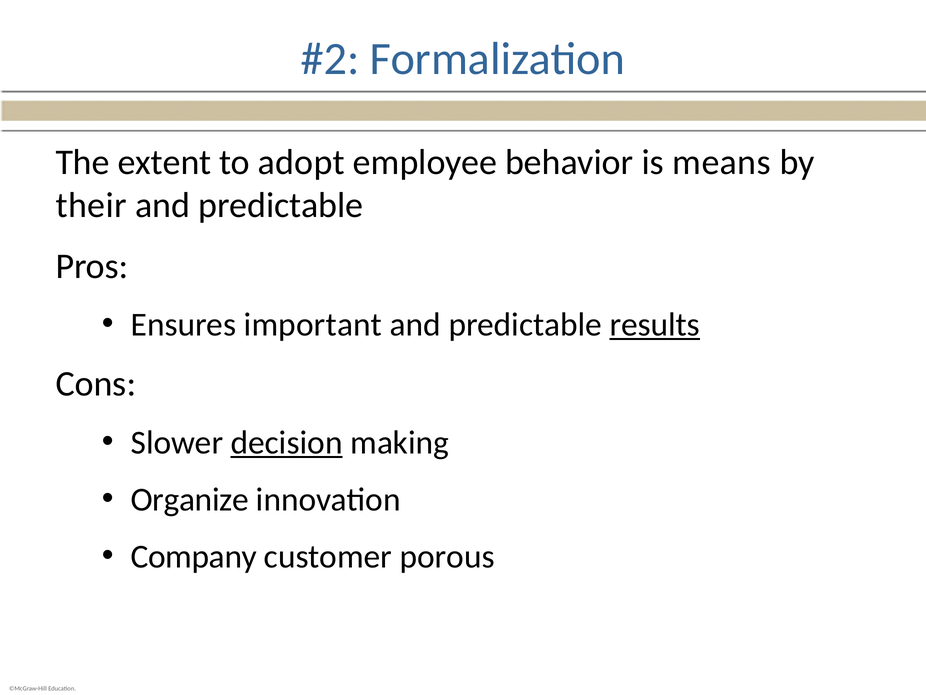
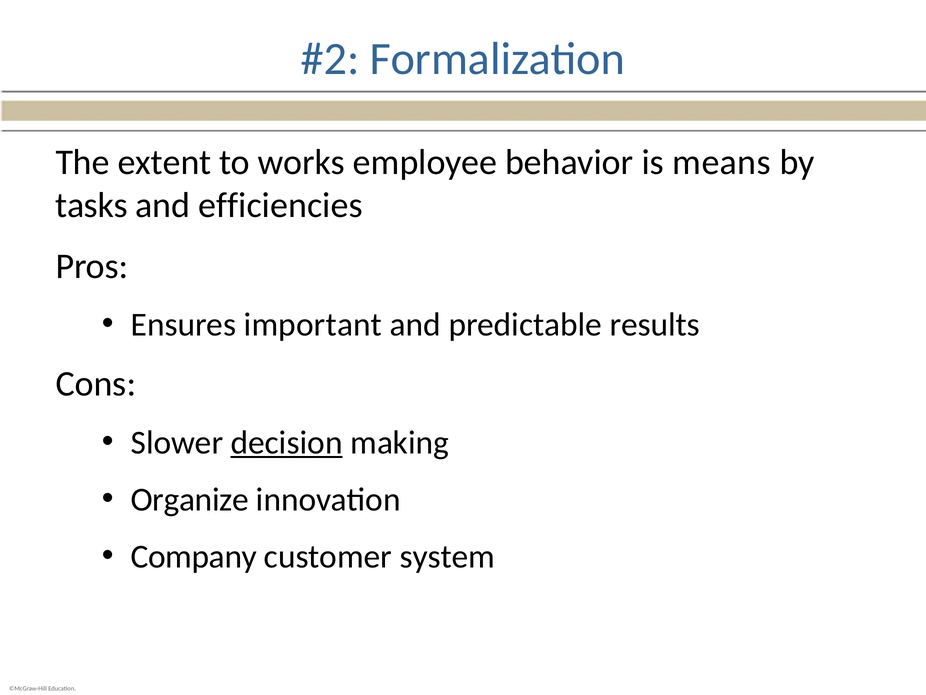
adopt: adopt -> works
their: their -> tasks
predictable at (281, 205): predictable -> efficiencies
results underline: present -> none
porous: porous -> system
